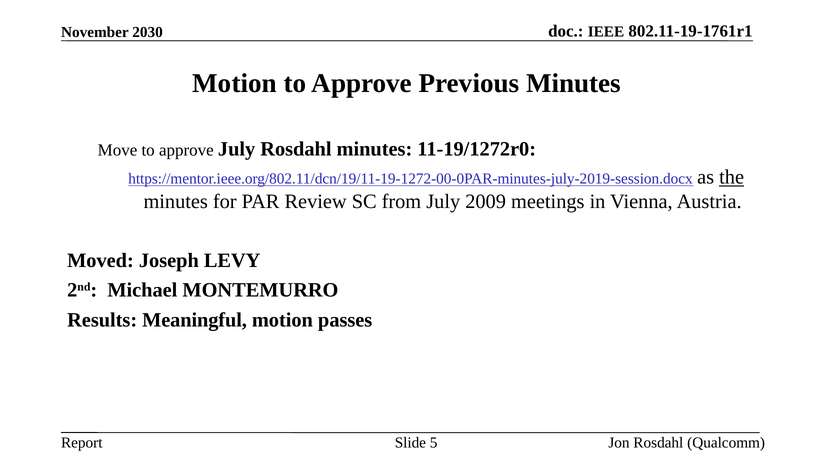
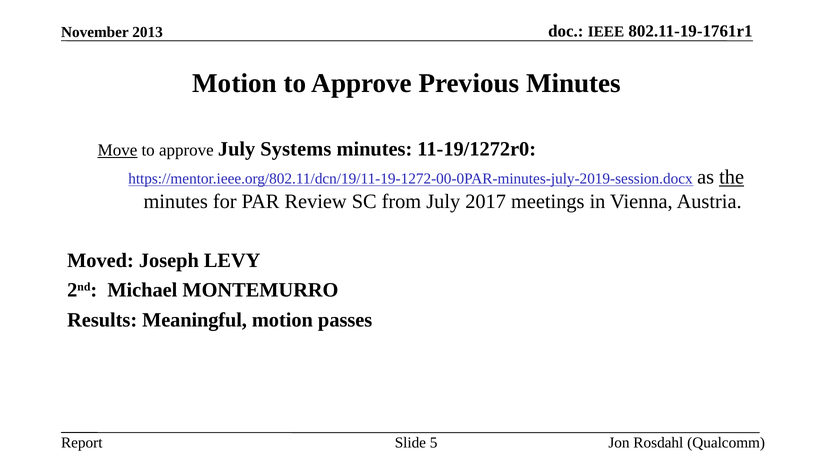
2030: 2030 -> 2013
Move underline: none -> present
July Rosdahl: Rosdahl -> Systems
2009: 2009 -> 2017
